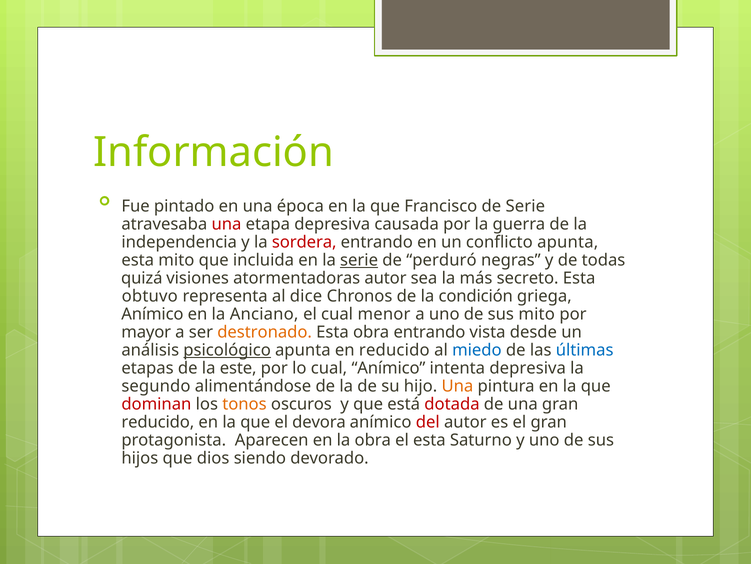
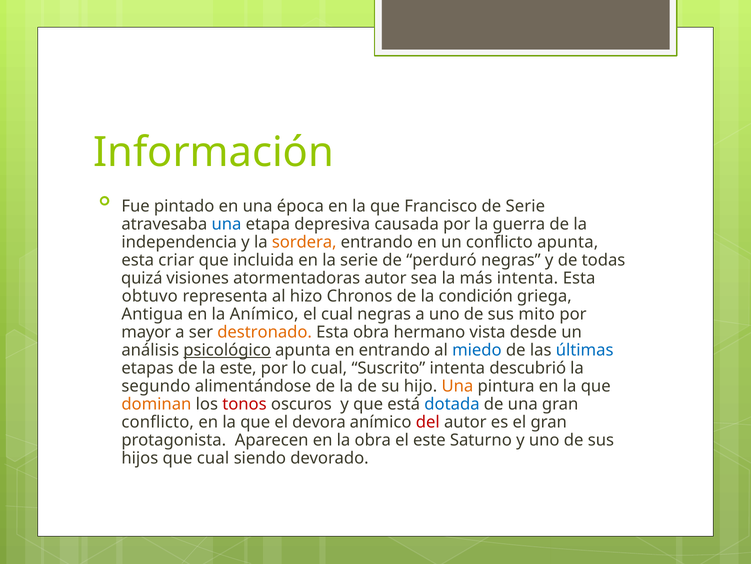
una at (226, 224) colour: red -> blue
sordera colour: red -> orange
esta mito: mito -> criar
serie at (359, 260) underline: present -> none
más secreto: secreto -> intenta
dice: dice -> hizo
Anímico at (152, 314): Anímico -> Antigua
la Anciano: Anciano -> Anímico
cual menor: menor -> negras
obra entrando: entrando -> hermano
en reducido: reducido -> entrando
cual Anímico: Anímico -> Suscrito
intenta depresiva: depresiva -> descubrió
dominan colour: red -> orange
tonos colour: orange -> red
dotada colour: red -> blue
reducido at (158, 422): reducido -> conflicto
el esta: esta -> este
que dios: dios -> cual
